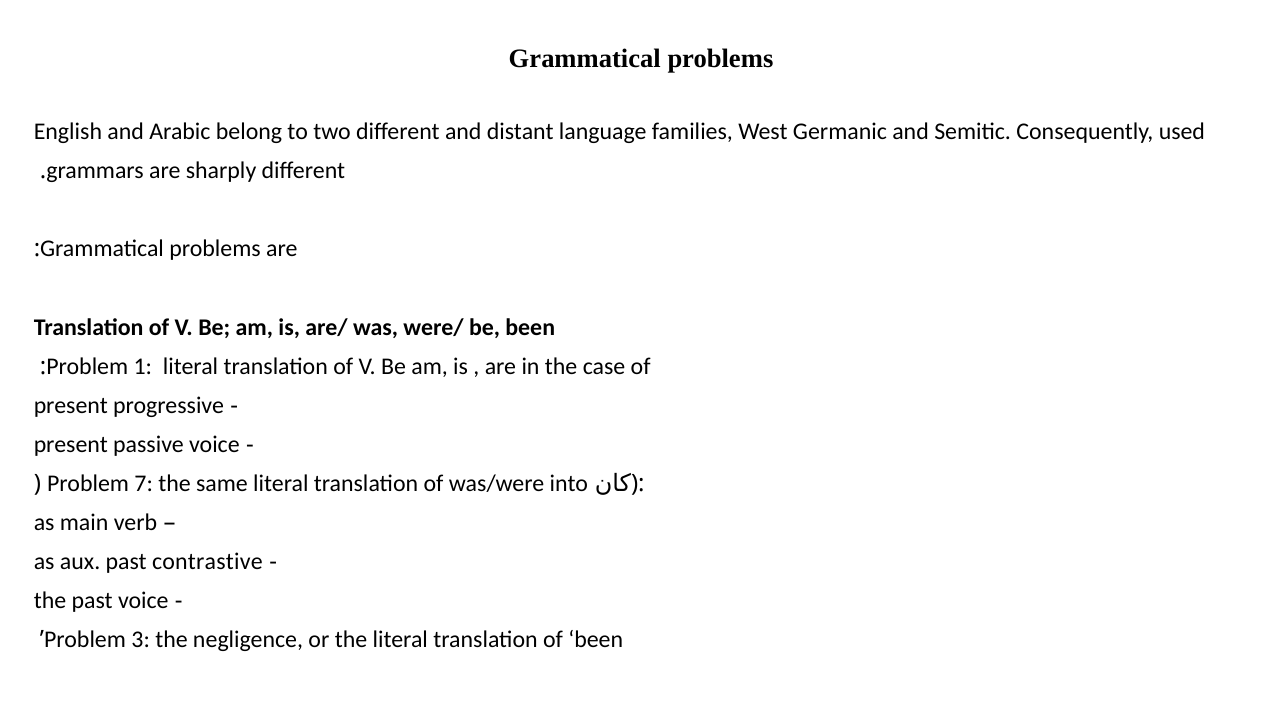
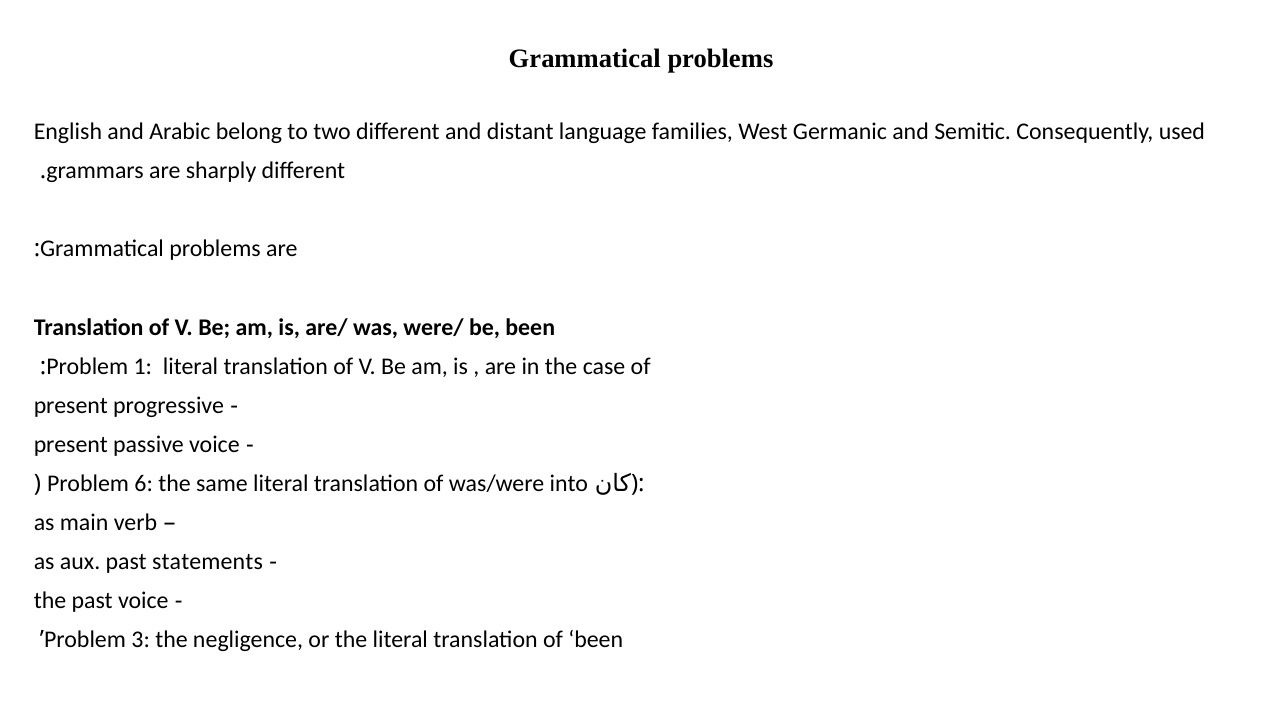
7: 7 -> 6
contrastive: contrastive -> statements
